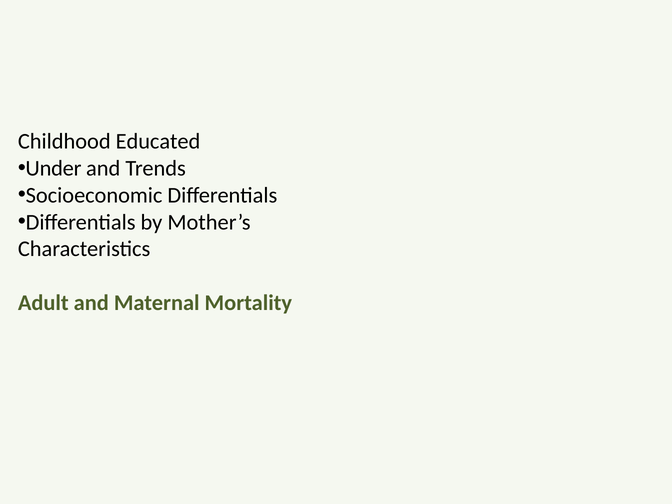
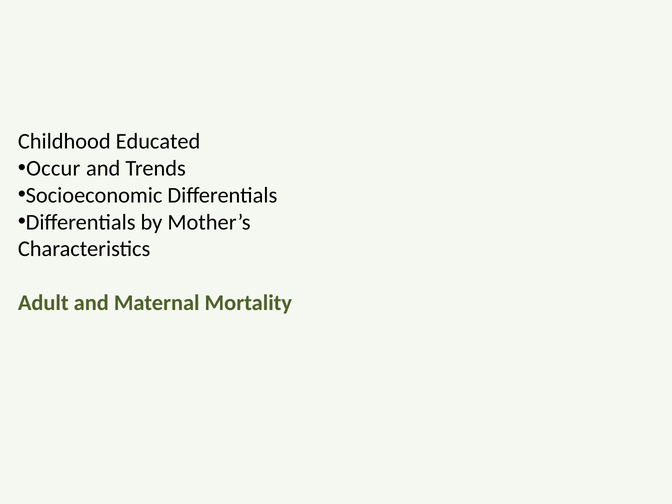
Under: Under -> Occur
